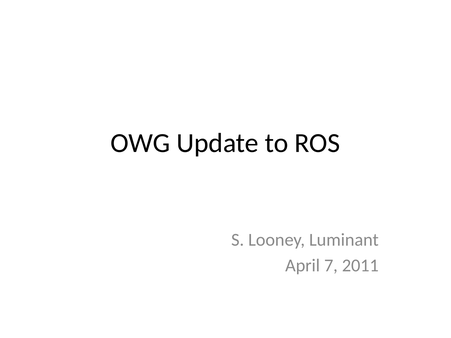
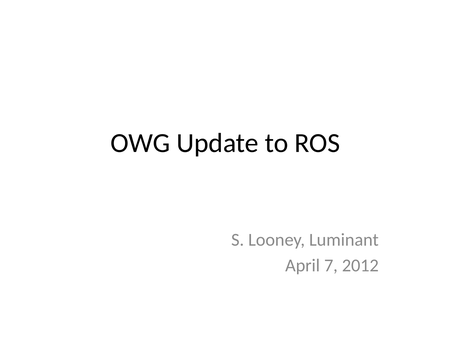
2011: 2011 -> 2012
